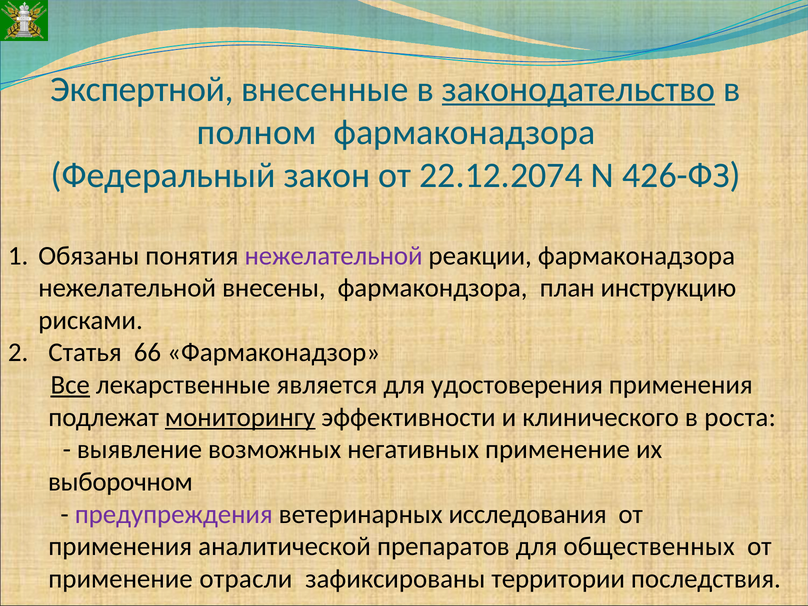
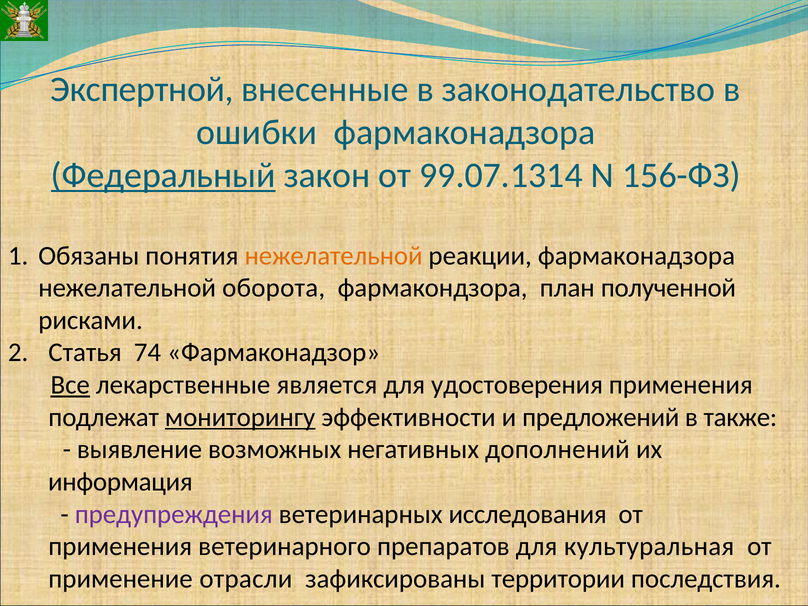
законодательство underline: present -> none
полном: полном -> ошибки
Федеральный underline: none -> present
22.12.2074: 22.12.2074 -> 99.07.1314
426-ФЗ: 426-ФЗ -> 156-ФЗ
нежелательной at (334, 256) colour: purple -> orange
внесены: внесены -> оборота
инструкцию: инструкцию -> полученной
66: 66 -> 74
клинического: клинического -> предложений
роста: роста -> также
негативных применение: применение -> дополнений
выборочном: выборочном -> информация
аналитической: аналитической -> ветеринарного
общественных: общественных -> культуральная
